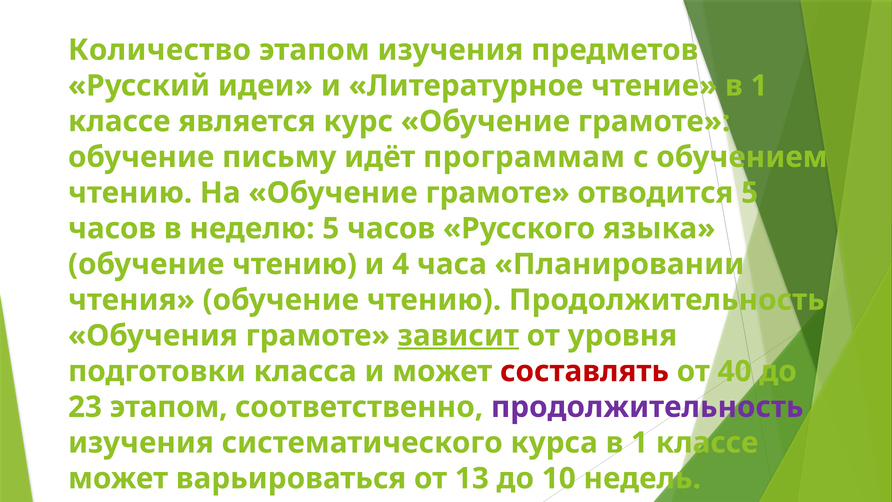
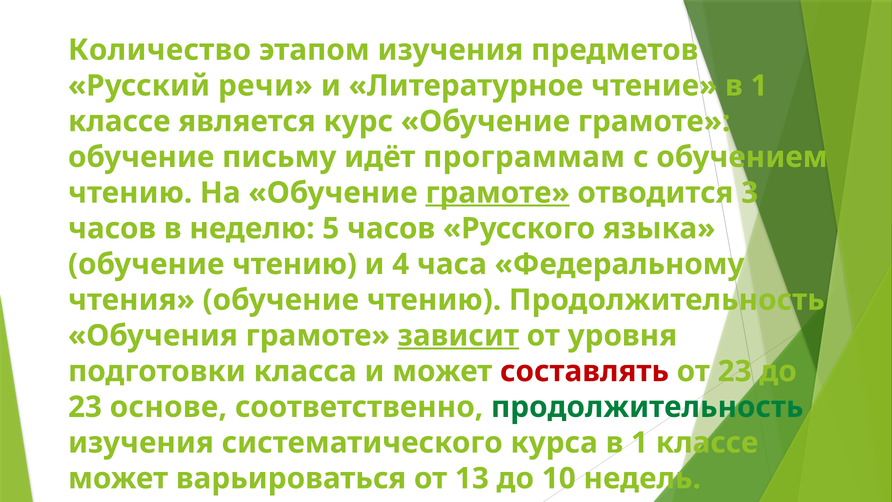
идеи: идеи -> речи
грамоте at (498, 193) underline: none -> present
отводится 5: 5 -> 3
Планировании: Планировании -> Федеральному
от 40: 40 -> 23
23 этапом: этапом -> основе
продолжительность at (647, 407) colour: purple -> green
